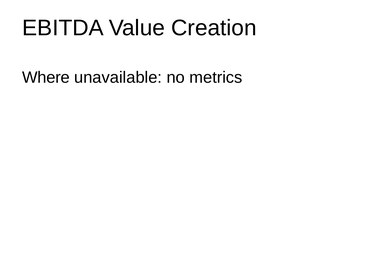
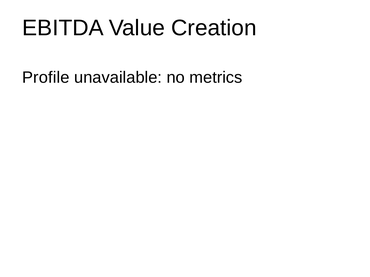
Where: Where -> Profile
